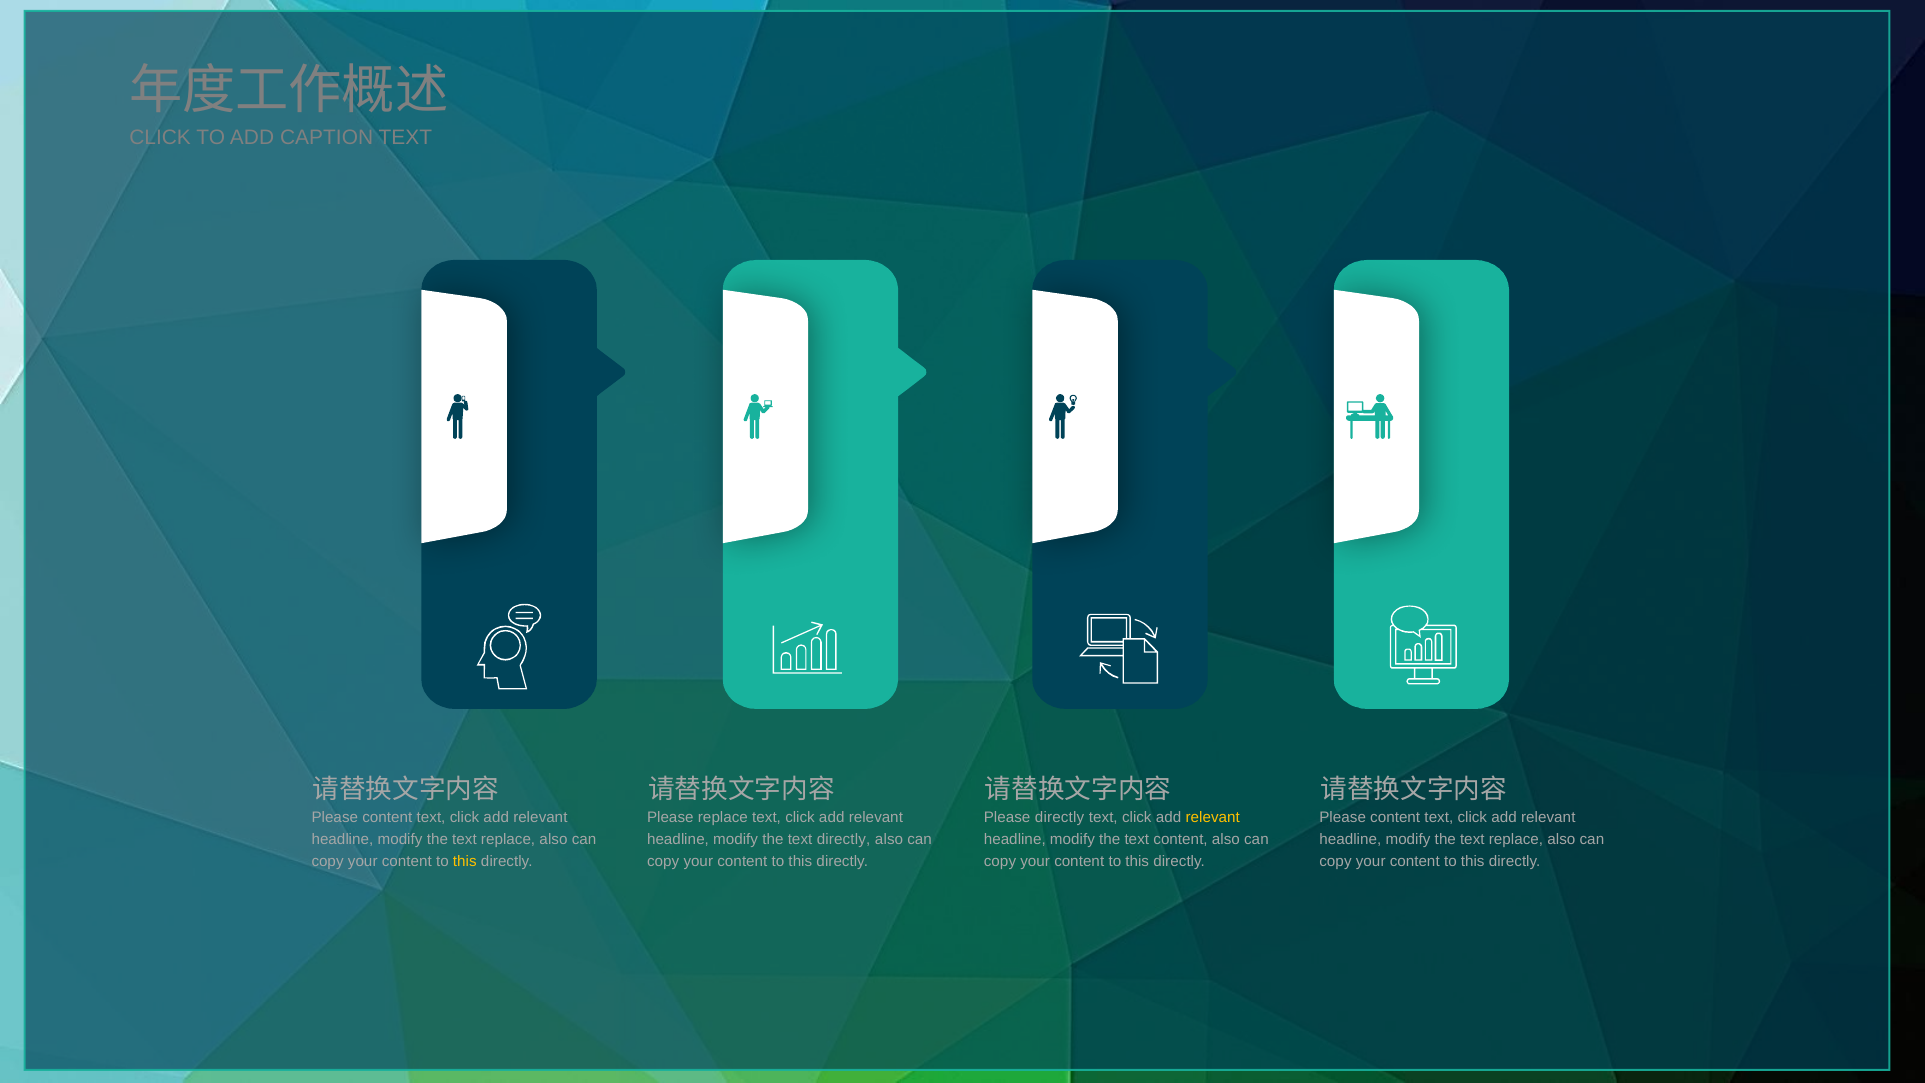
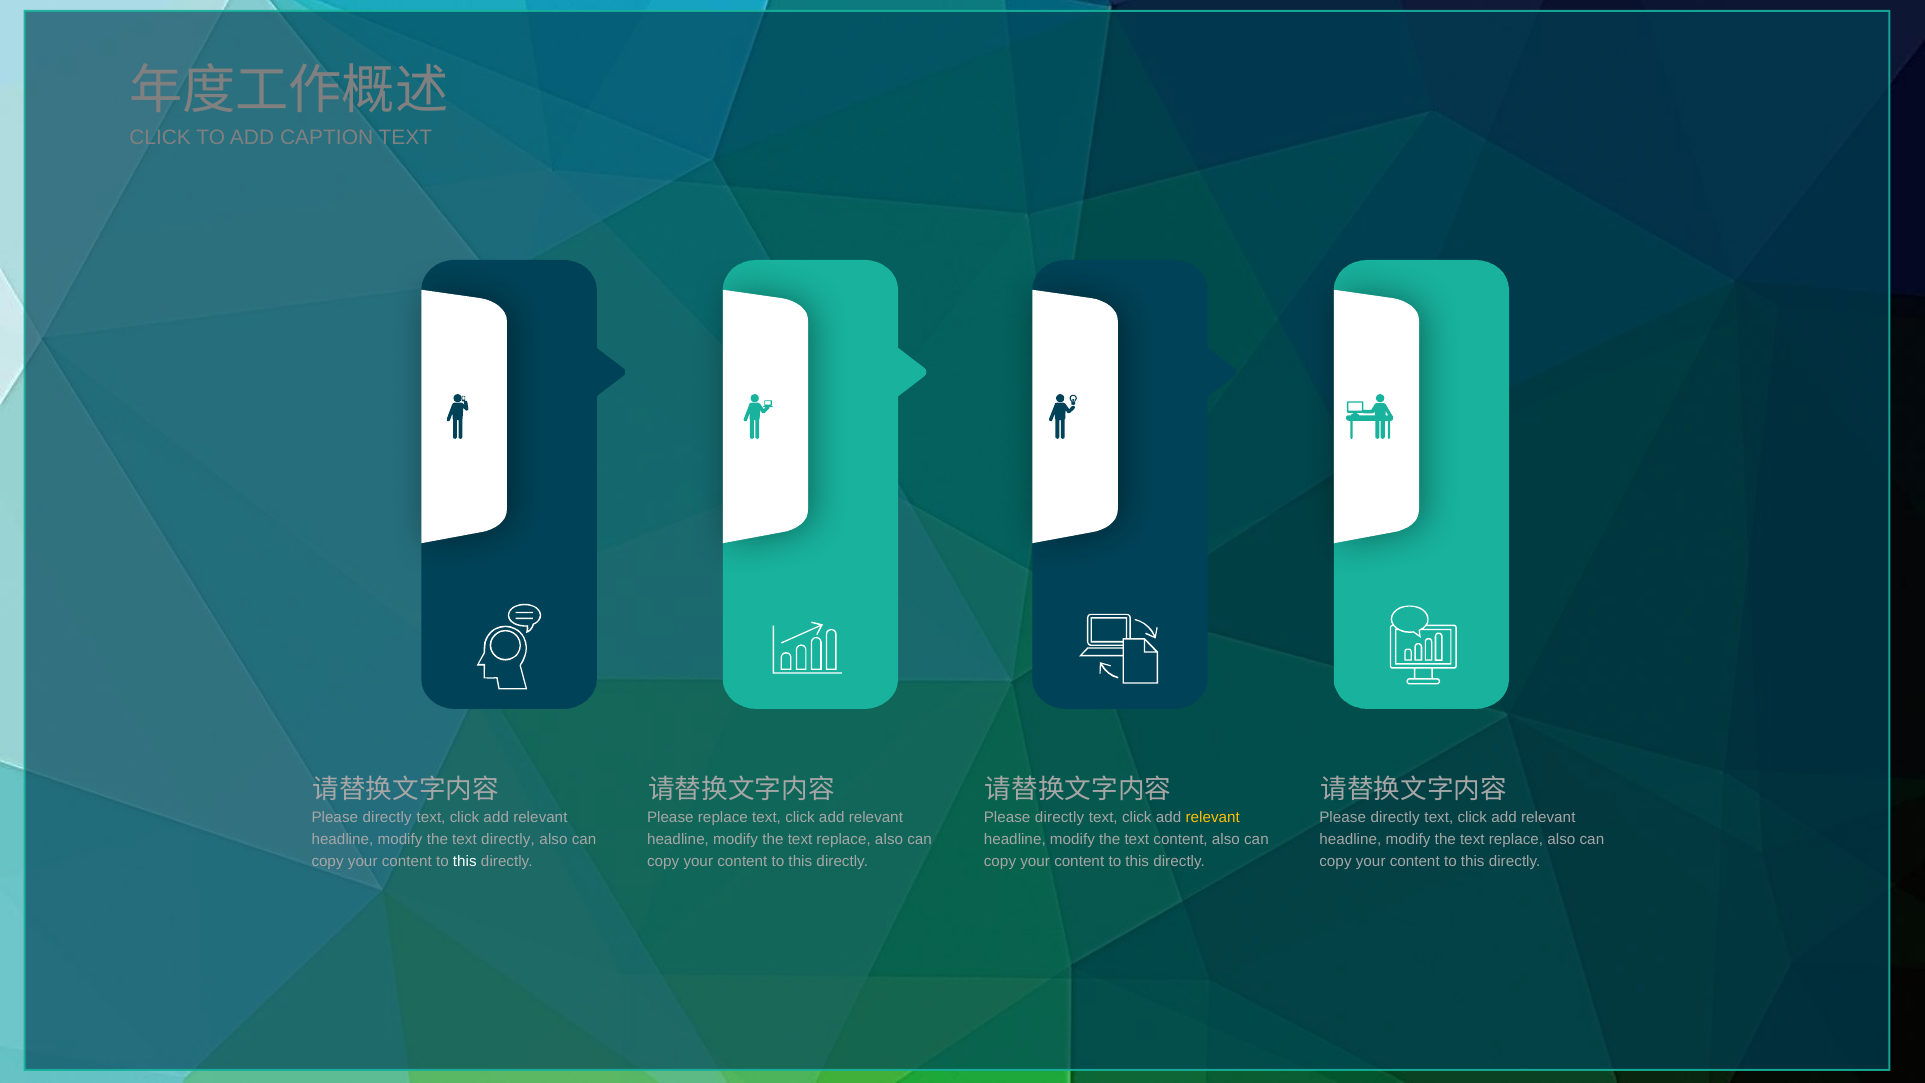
content at (387, 818): content -> directly
content at (1395, 818): content -> directly
replace at (508, 839): replace -> directly
directly at (844, 839): directly -> replace
this at (465, 861) colour: yellow -> white
